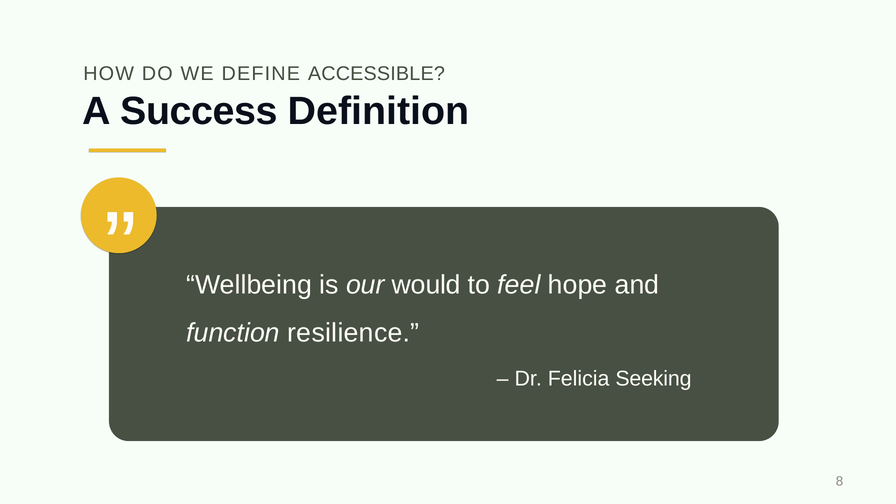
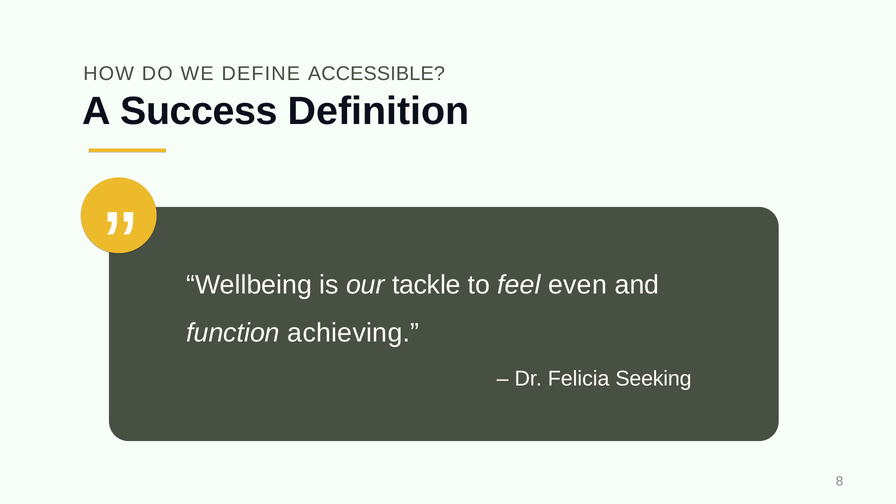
would: would -> tackle
hope: hope -> even
resilience: resilience -> achieving
